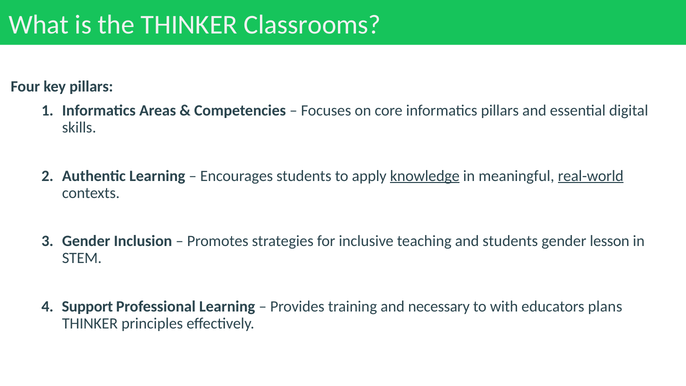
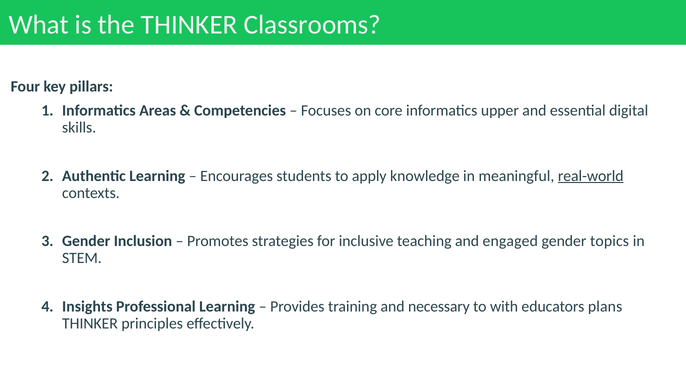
informatics pillars: pillars -> upper
knowledge underline: present -> none
and students: students -> engaged
lesson: lesson -> topics
Support: Support -> Insights
